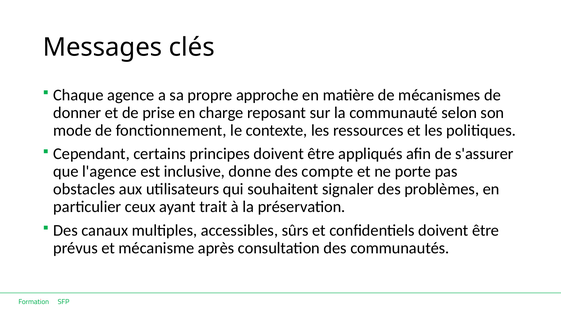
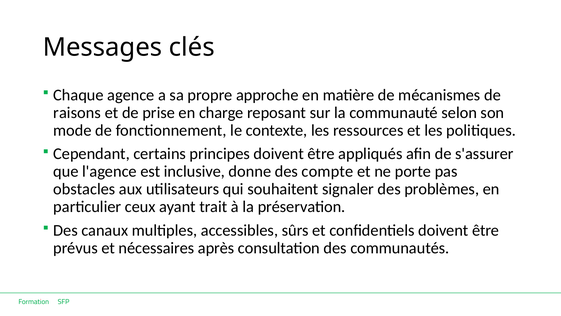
donner: donner -> raisons
mécanisme: mécanisme -> nécessaires
